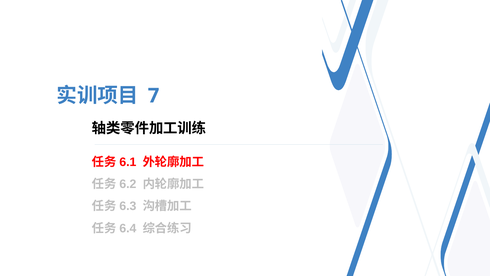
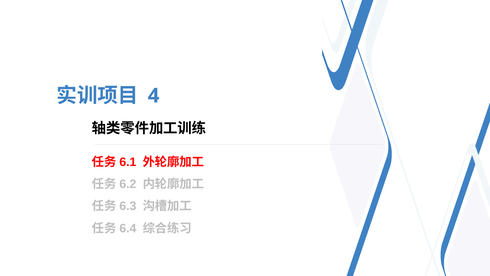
7: 7 -> 4
